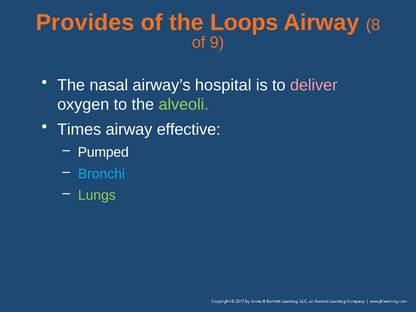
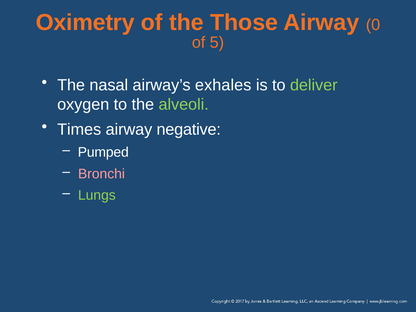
Provides: Provides -> Oximetry
Loops: Loops -> Those
8: 8 -> 0
9: 9 -> 5
hospital: hospital -> exhales
deliver colour: pink -> light green
effective: effective -> negative
Bronchi colour: light blue -> pink
